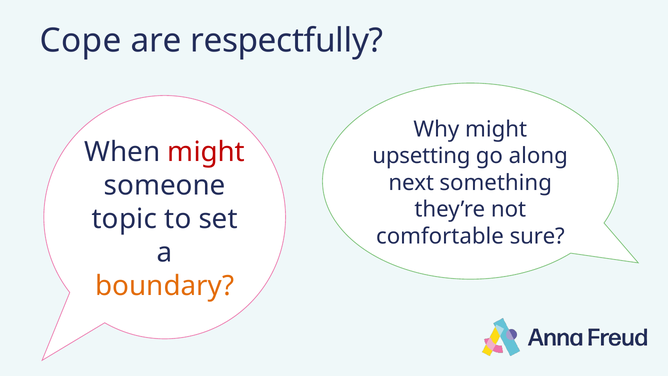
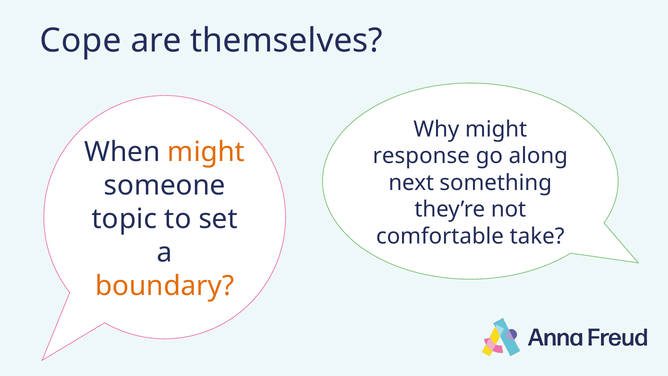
respectfully: respectfully -> themselves
might at (206, 152) colour: red -> orange
upsetting: upsetting -> response
sure: sure -> take
